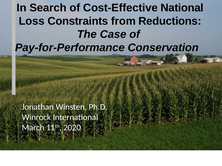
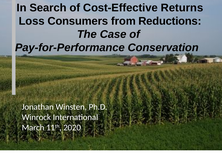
National: National -> Returns
Constraints: Constraints -> Consumers
